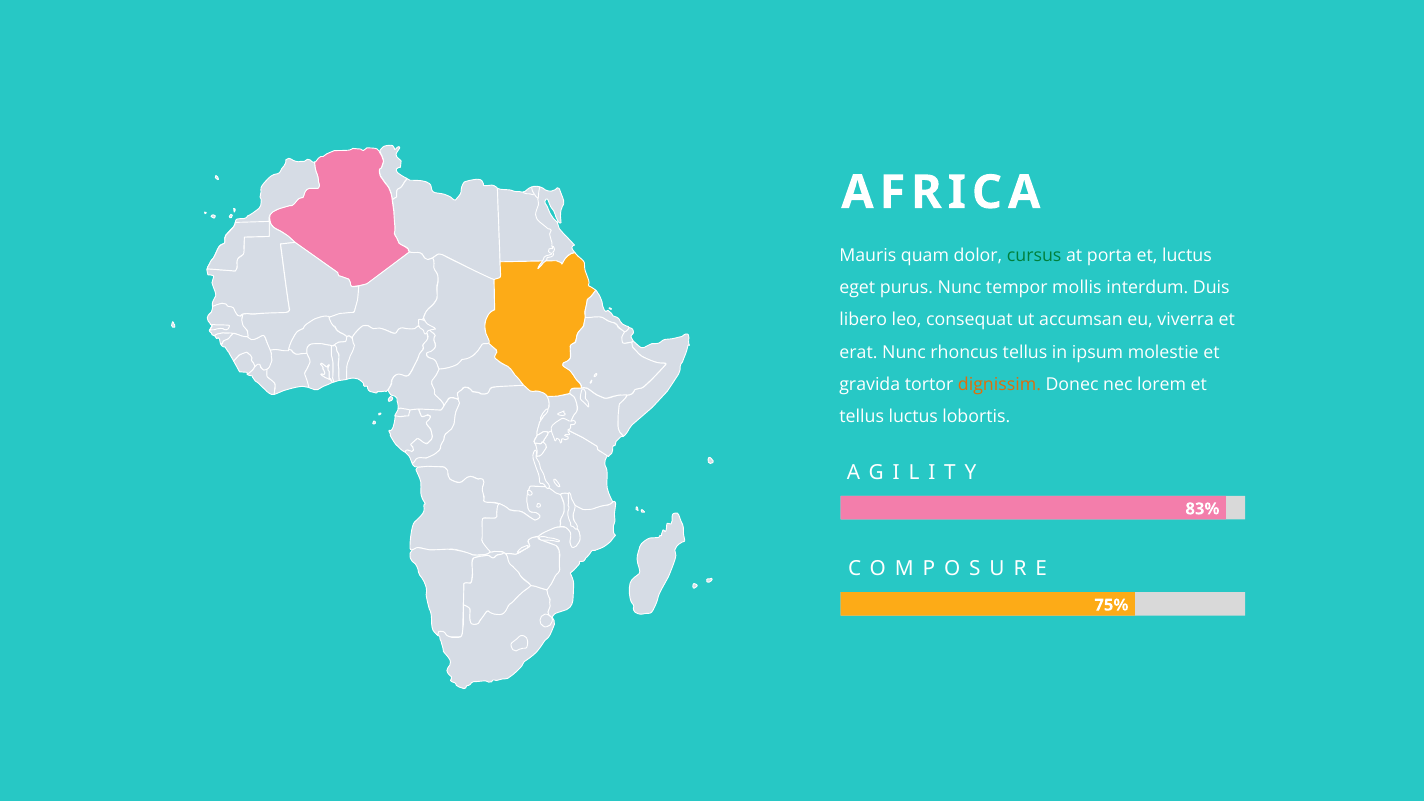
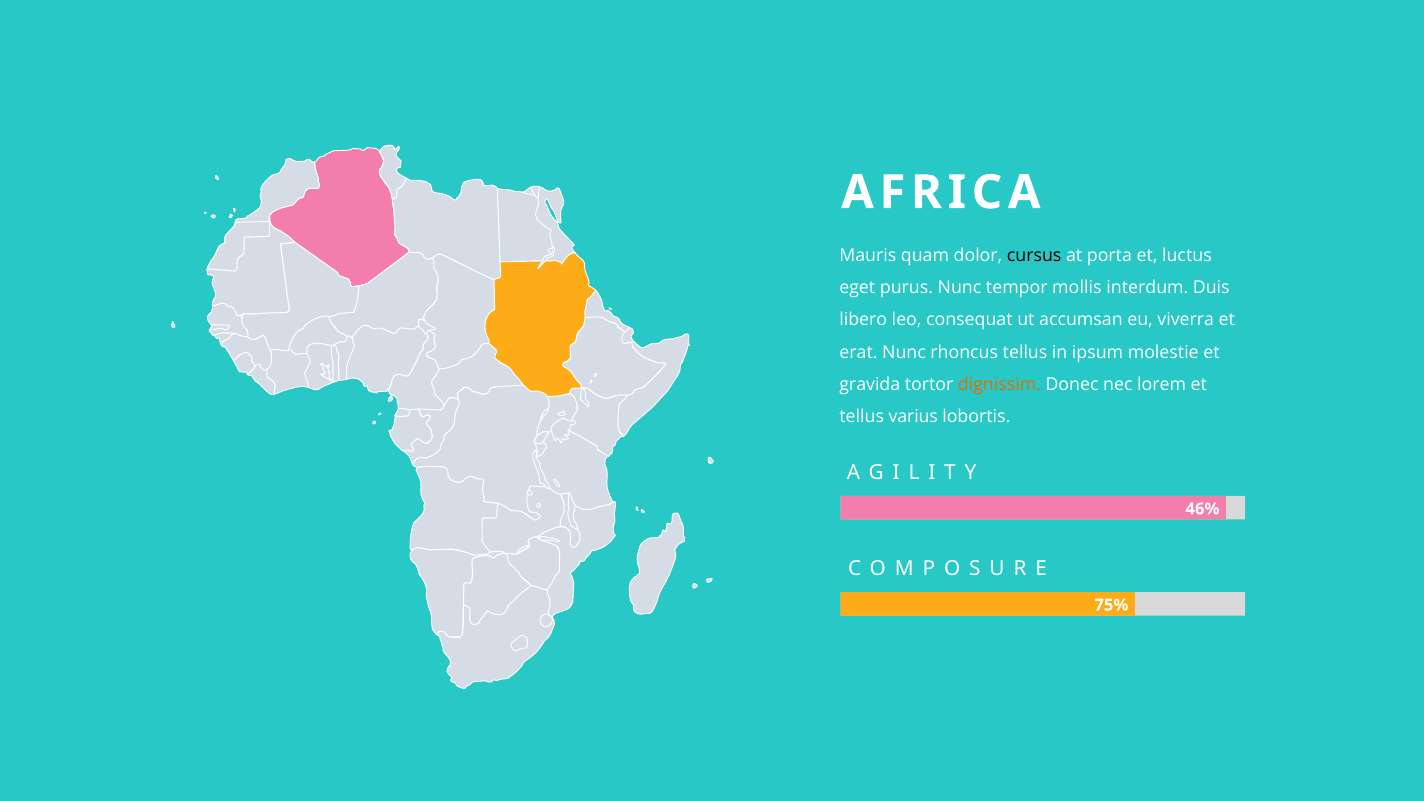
cursus colour: green -> black
tellus luctus: luctus -> varius
83%: 83% -> 46%
